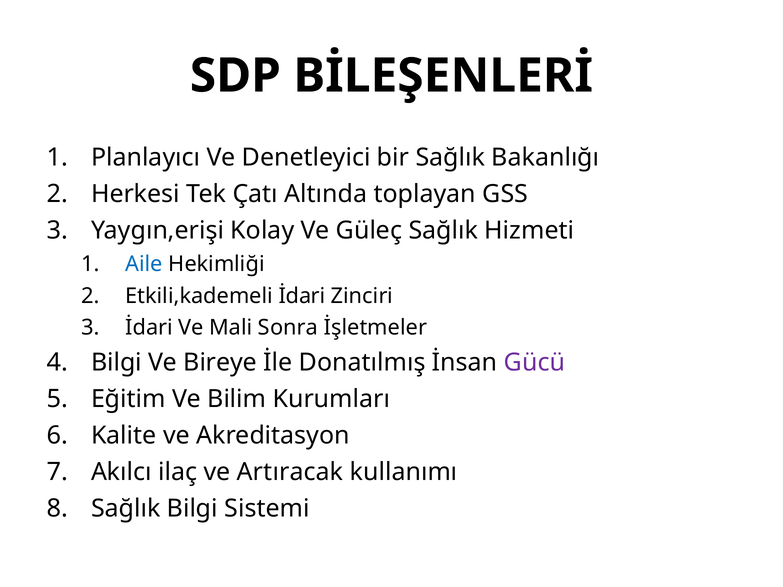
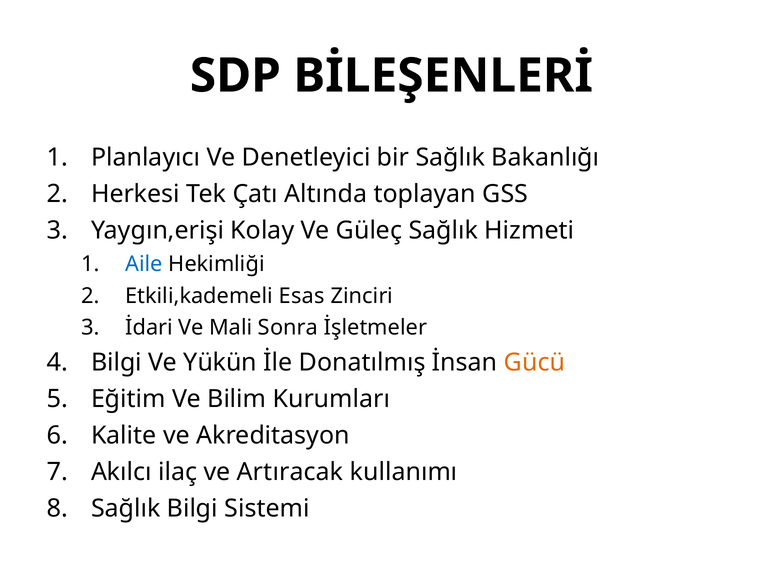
Etkili,kademeli İdari: İdari -> Esas
Bireye: Bireye -> Yükün
Gücü colour: purple -> orange
